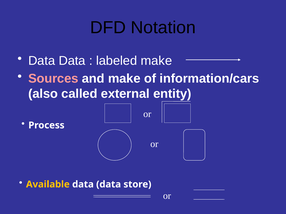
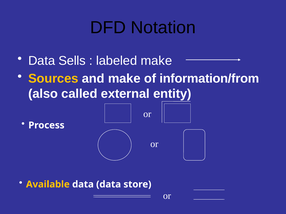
Data at (72, 61): Data -> Sells
Sources colour: pink -> yellow
information/cars: information/cars -> information/from
